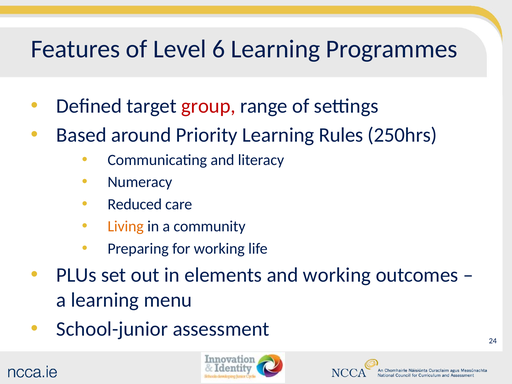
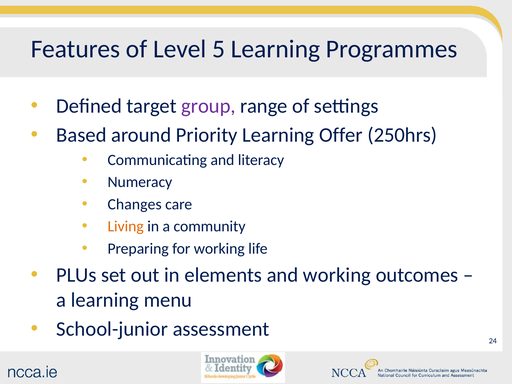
6: 6 -> 5
group colour: red -> purple
Rules: Rules -> Offer
Reduced: Reduced -> Changes
